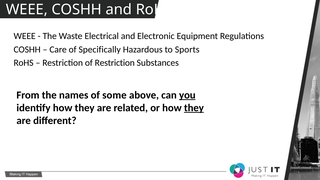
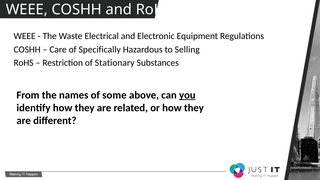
Sports: Sports -> Selling
of Restriction: Restriction -> Stationary
they at (194, 108) underline: present -> none
